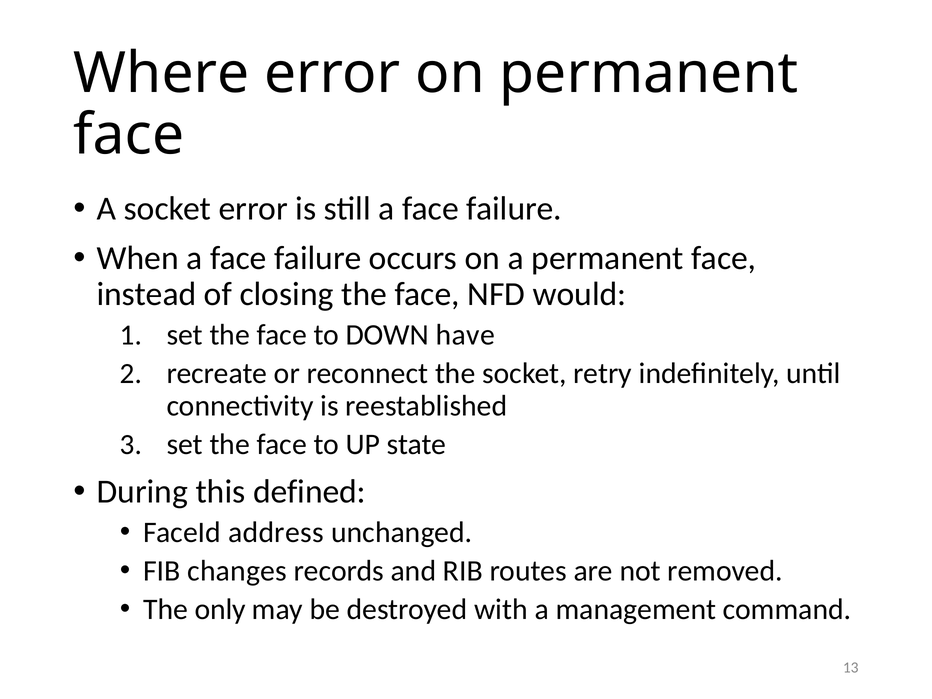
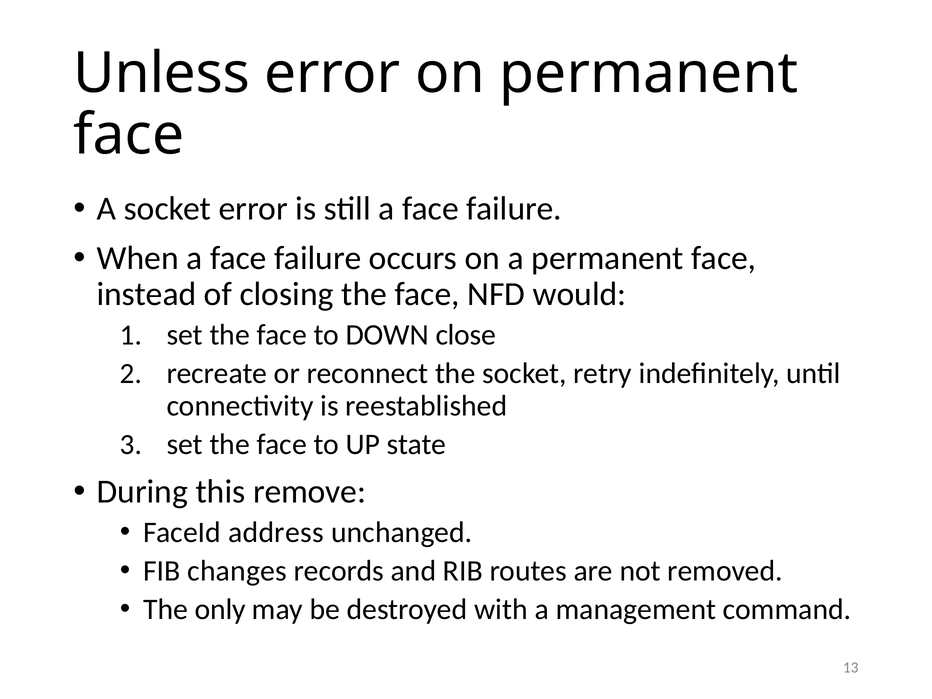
Where: Where -> Unless
have: have -> close
defined: defined -> remove
